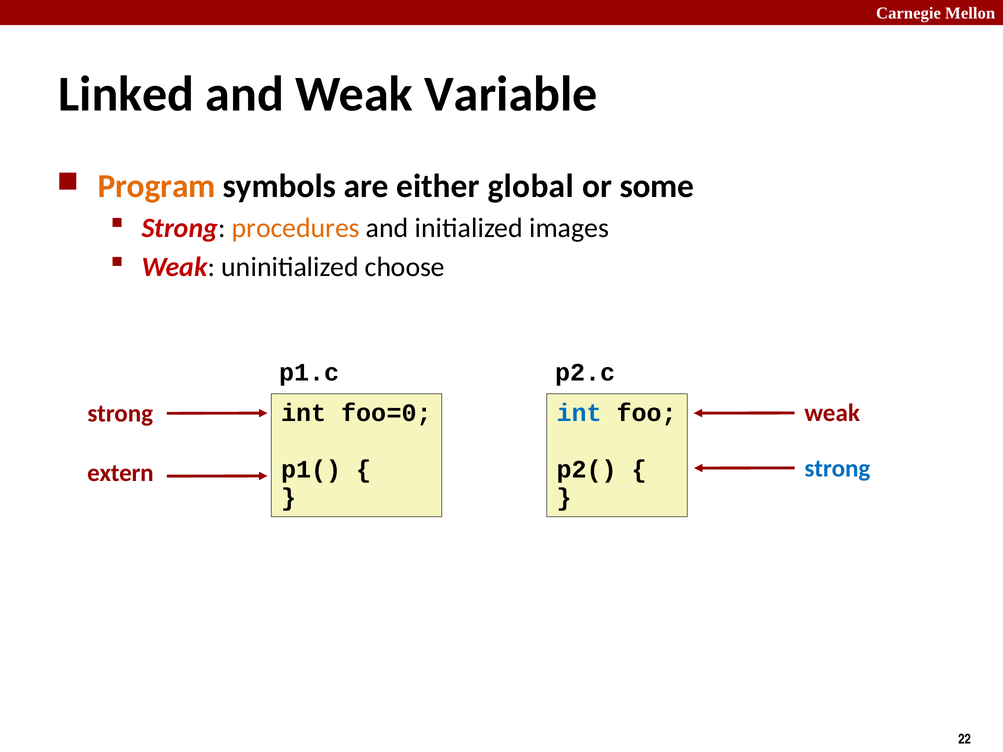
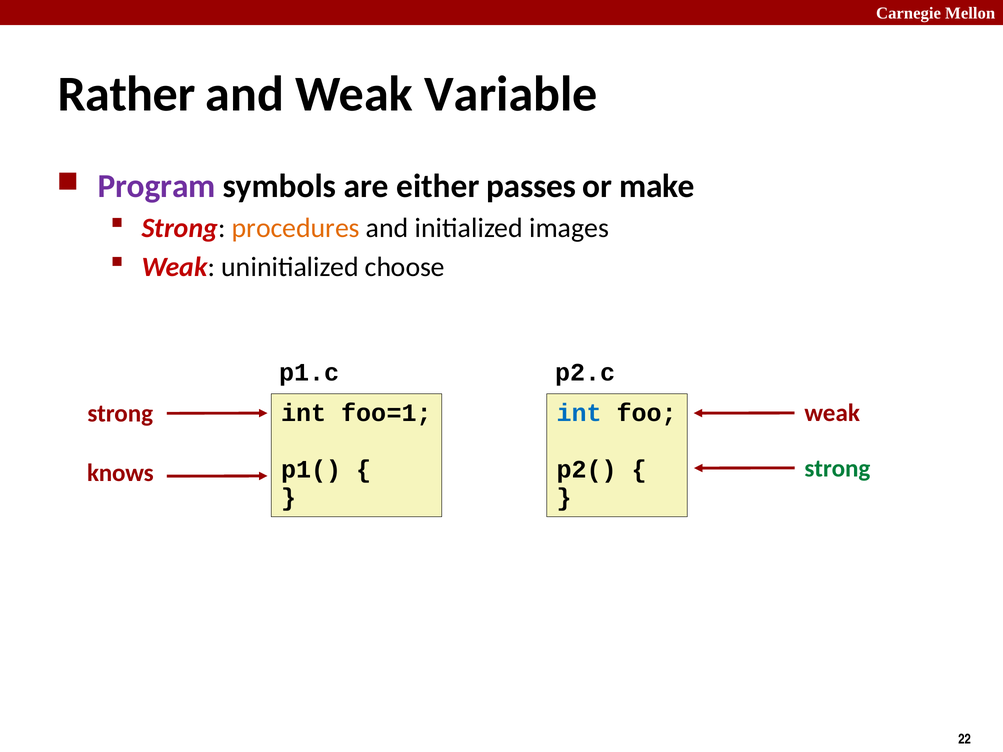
Linked: Linked -> Rather
Program colour: orange -> purple
global: global -> passes
some: some -> make
foo=0: foo=0 -> foo=1
strong at (837, 469) colour: blue -> green
extern: extern -> knows
